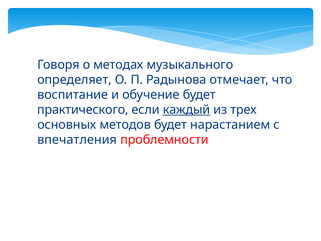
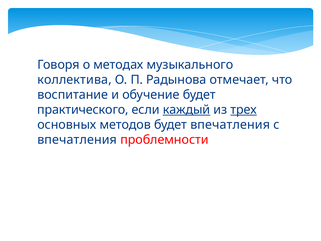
определяет: определяет -> коллектива
трех underline: none -> present
будет нарастанием: нарастанием -> впечатления
